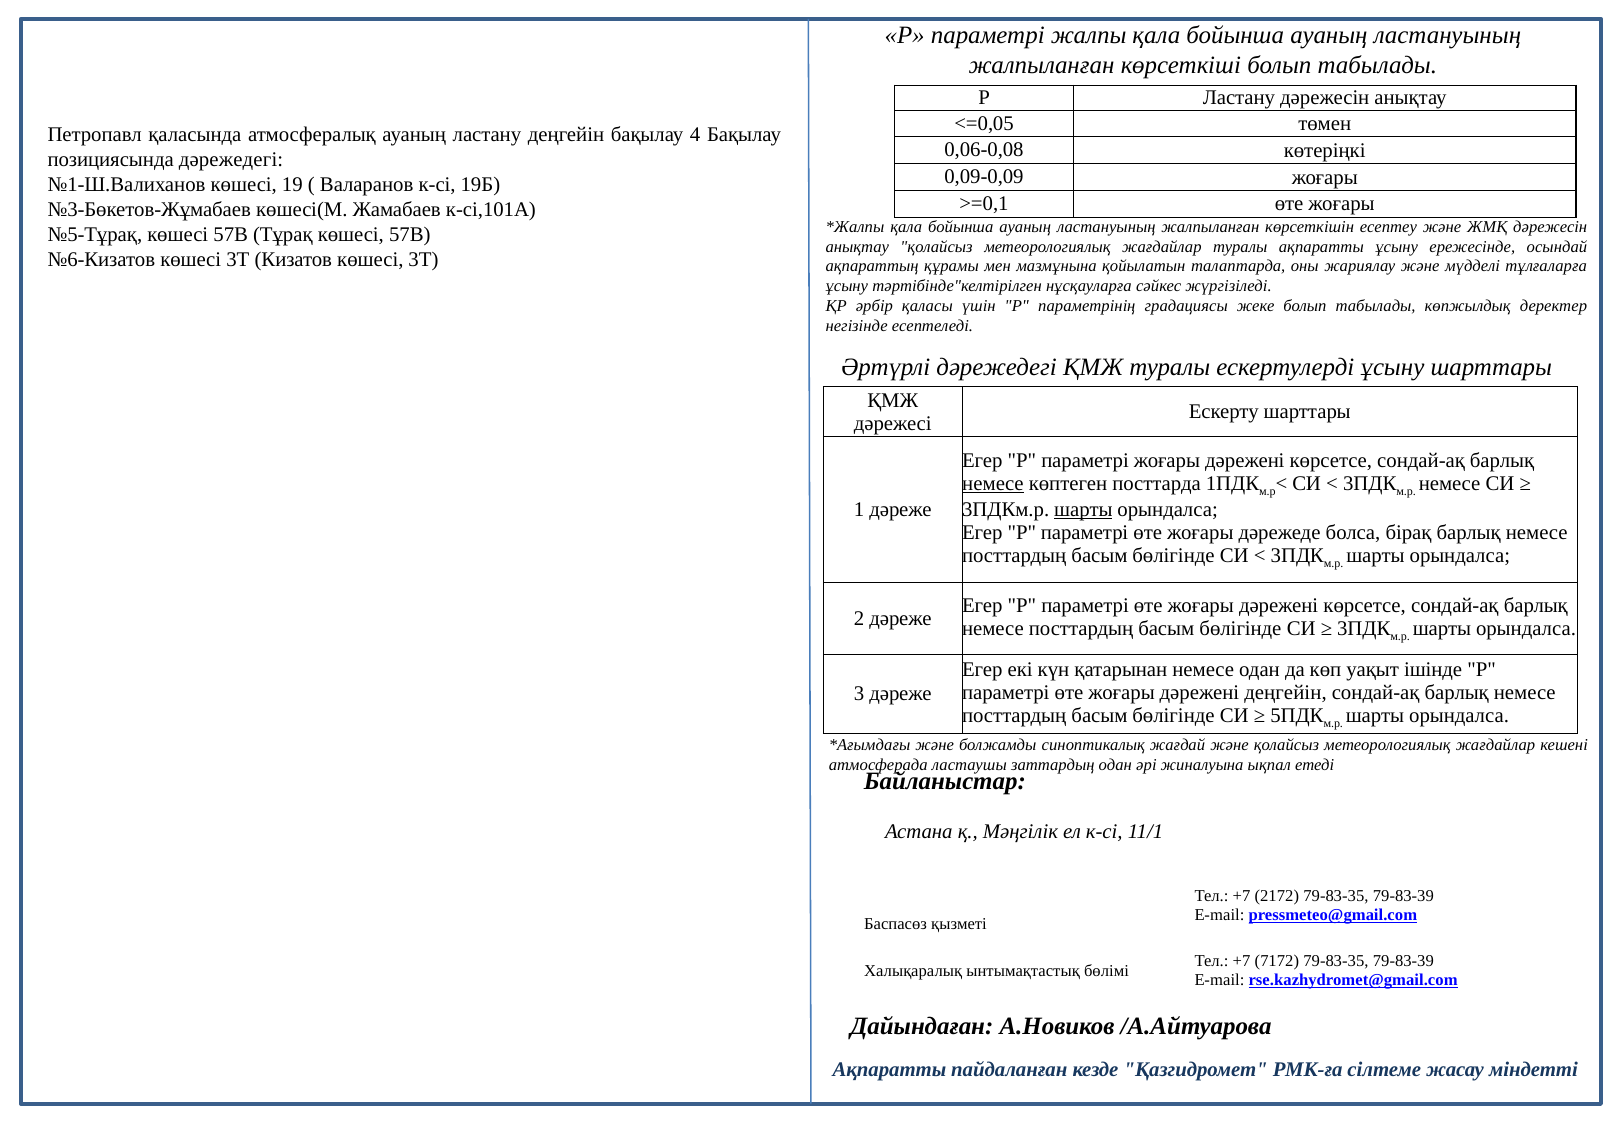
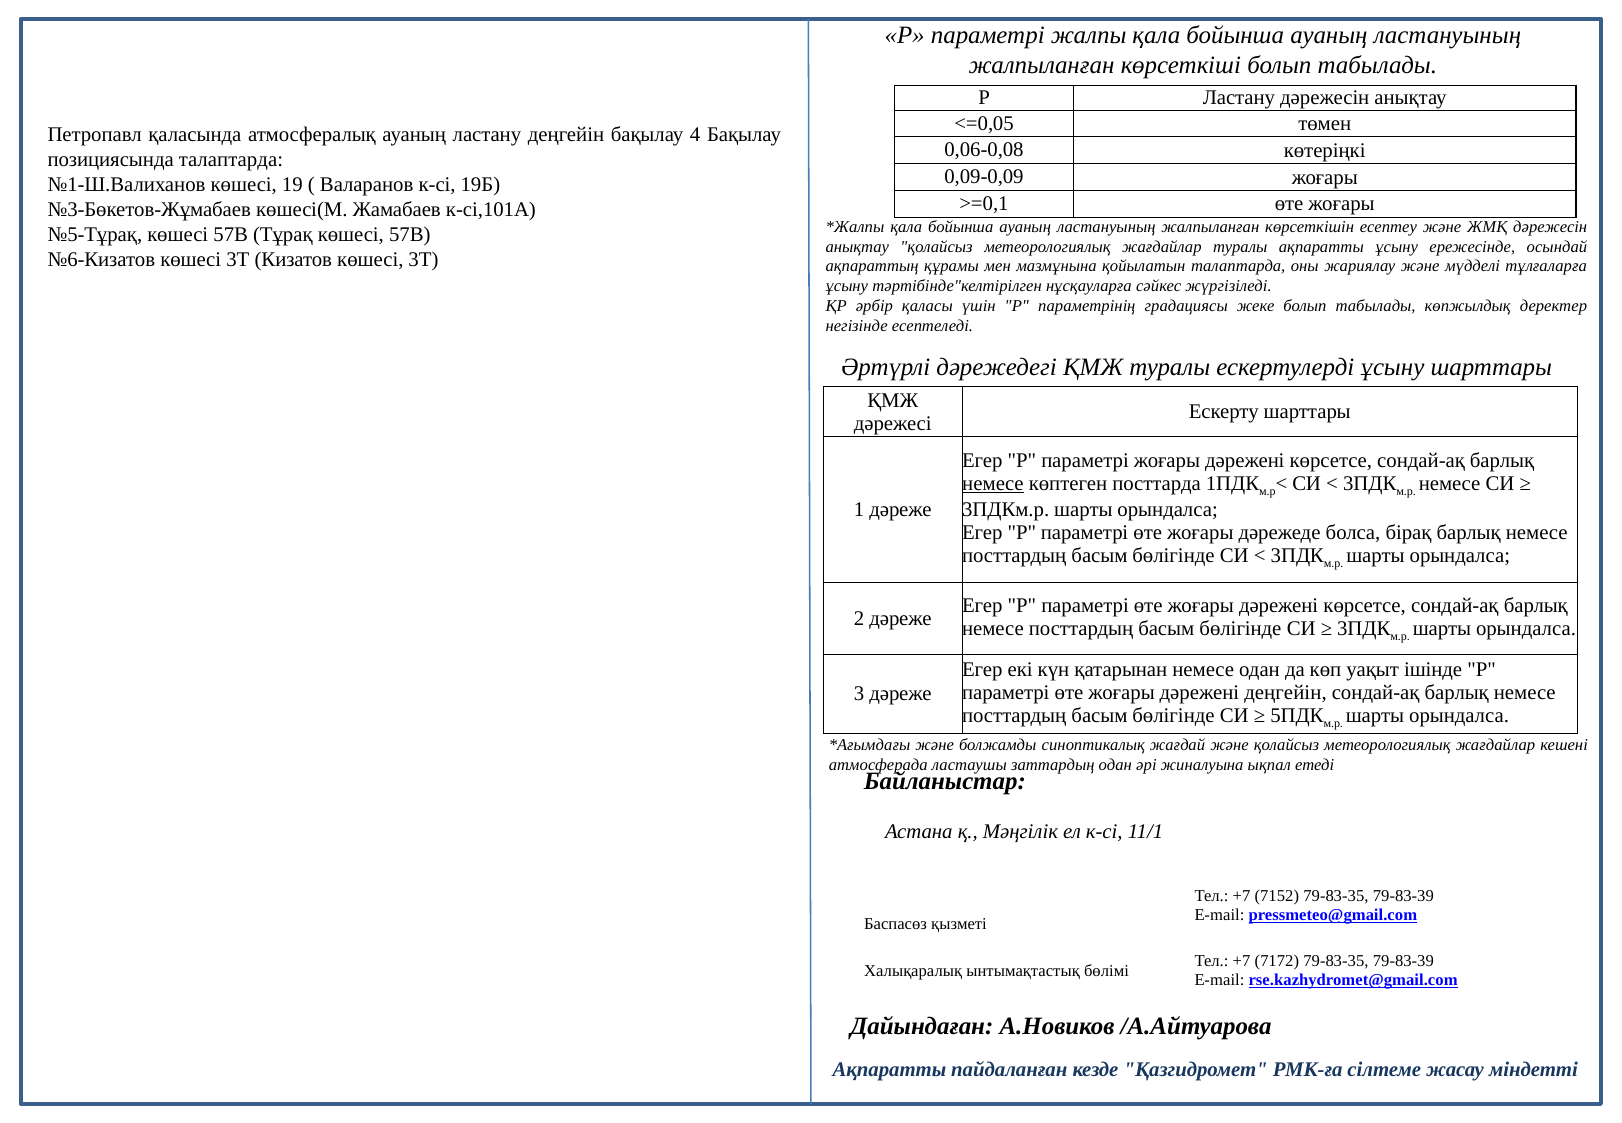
позициясында дәрежедегі: дәрежедегі -> талаптарда
шарты at (1083, 509) underline: present -> none
2172: 2172 -> 7152
